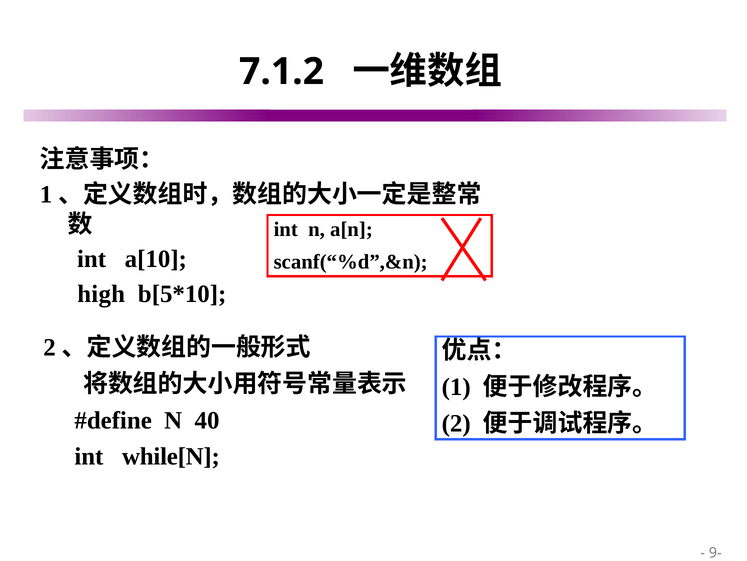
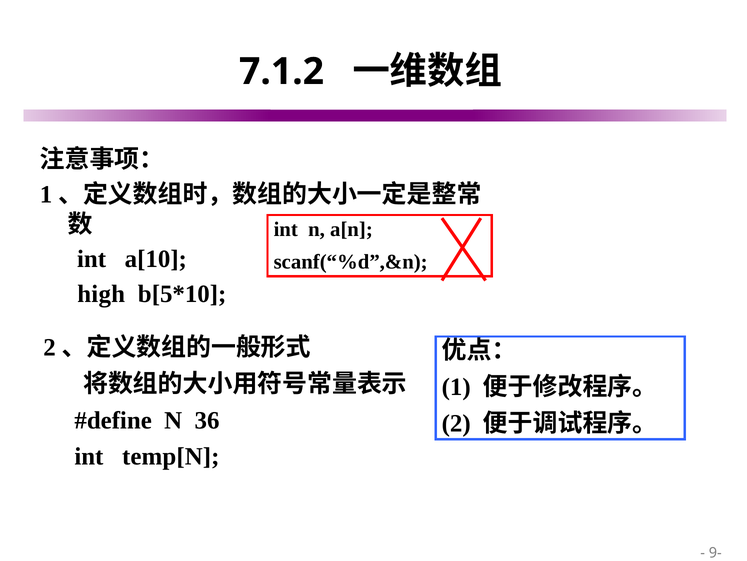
40: 40 -> 36
while[N: while[N -> temp[N
